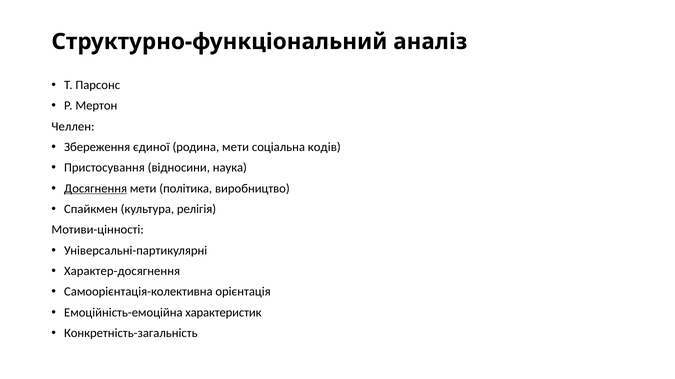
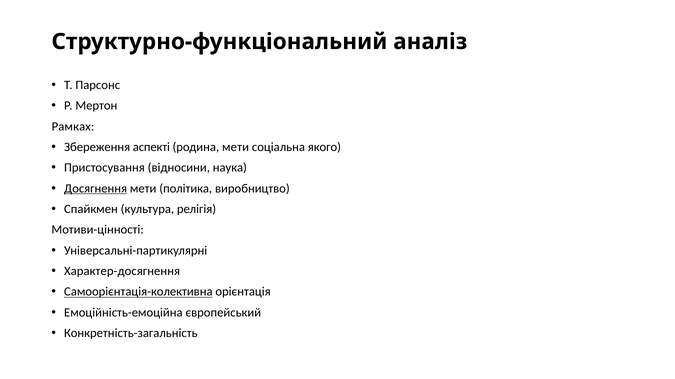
Челлен: Челлен -> Рамках
єдиної: єдиної -> аспекті
кодів: кодів -> якого
Самоорієнтація-колективна underline: none -> present
характеристик: характеристик -> європейський
